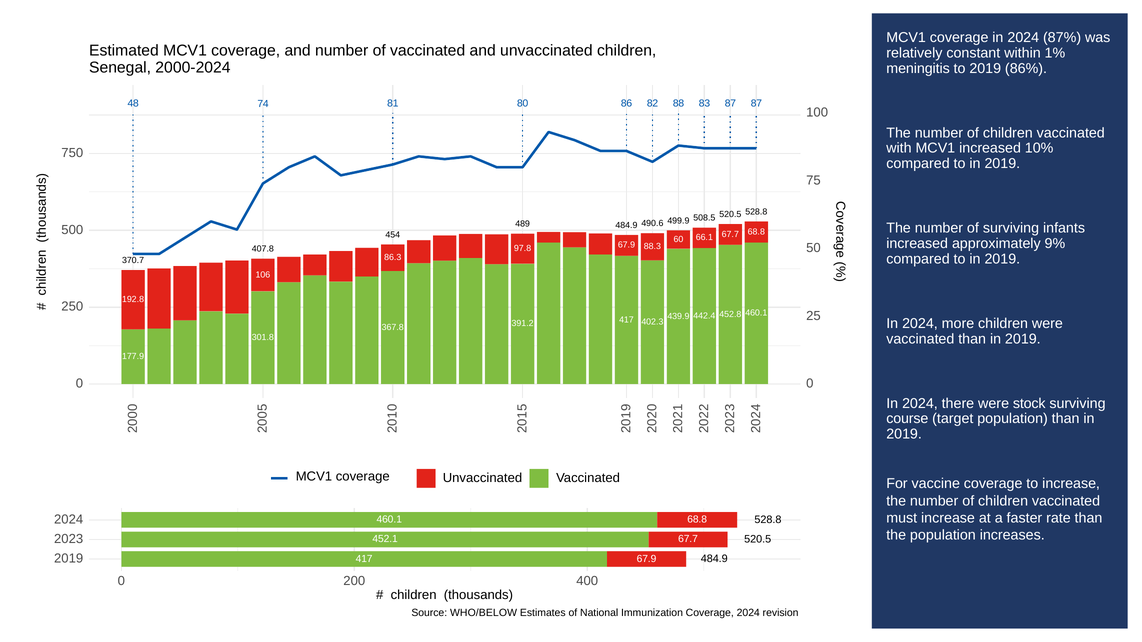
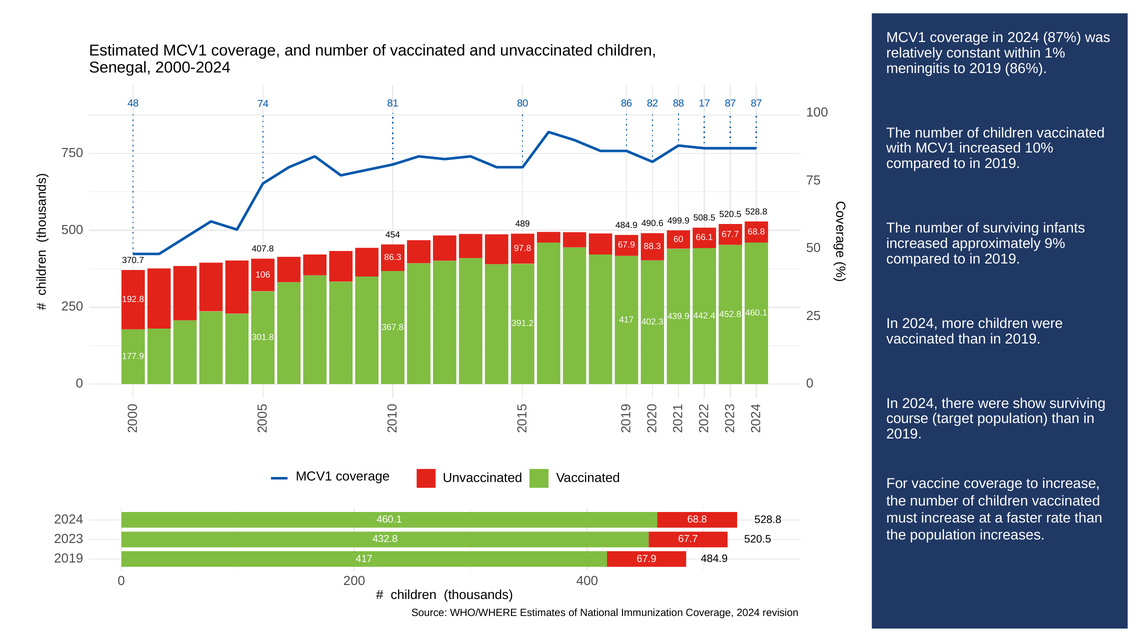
83: 83 -> 17
stock: stock -> show
452.1: 452.1 -> 432.8
WHO/BELOW: WHO/BELOW -> WHO/WHERE
